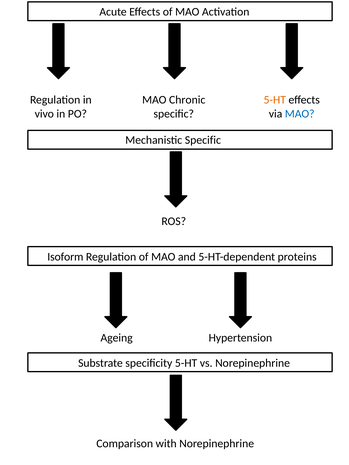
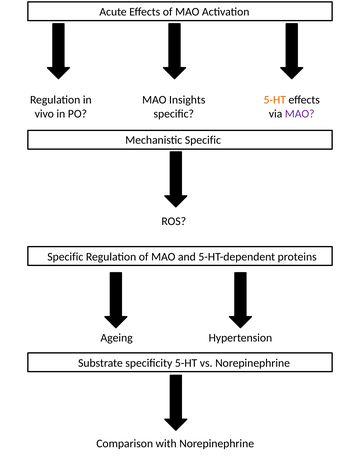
Chronic: Chronic -> Insights
MAO at (300, 114) colour: blue -> purple
Isoform at (65, 257): Isoform -> Specific
